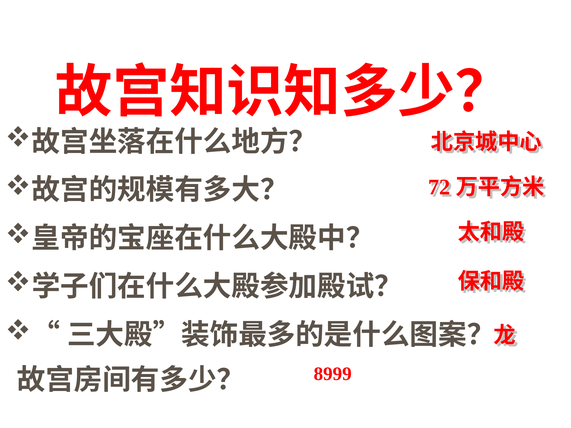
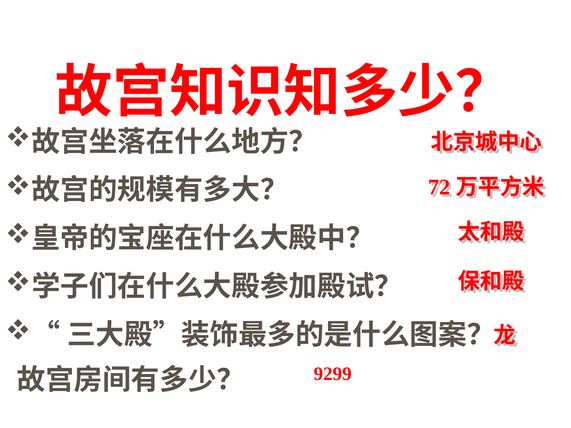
8999: 8999 -> 9299
